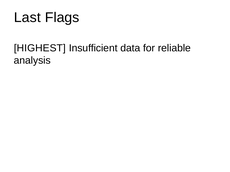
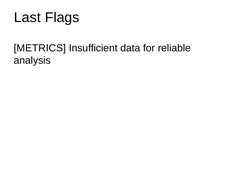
HIGHEST: HIGHEST -> METRICS
